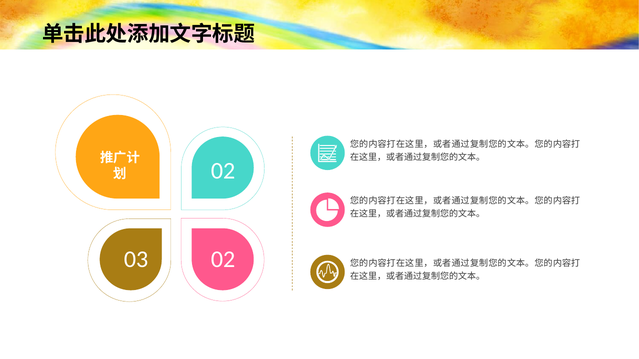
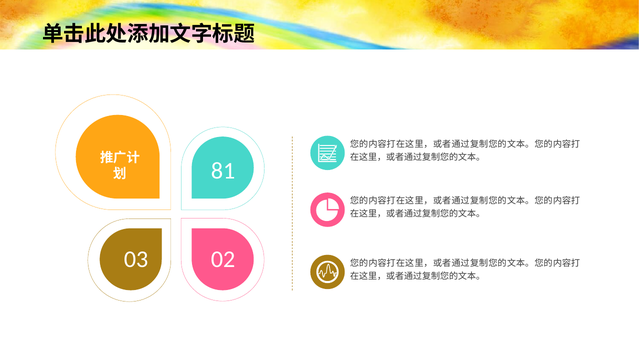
02 at (223, 171): 02 -> 81
